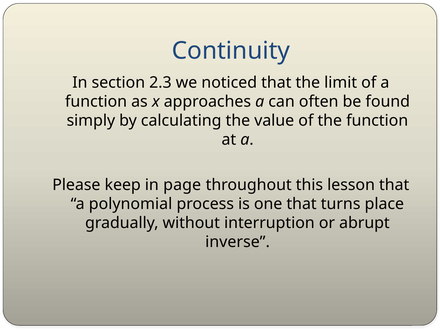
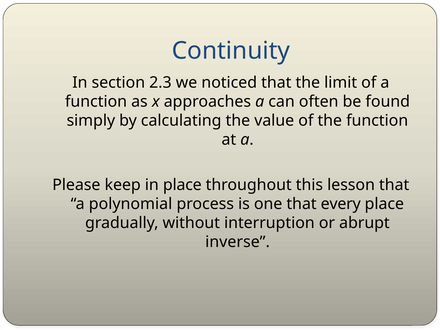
in page: page -> place
turns: turns -> every
